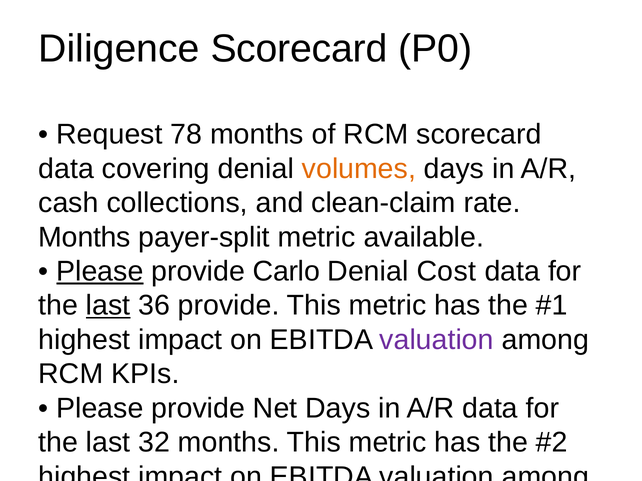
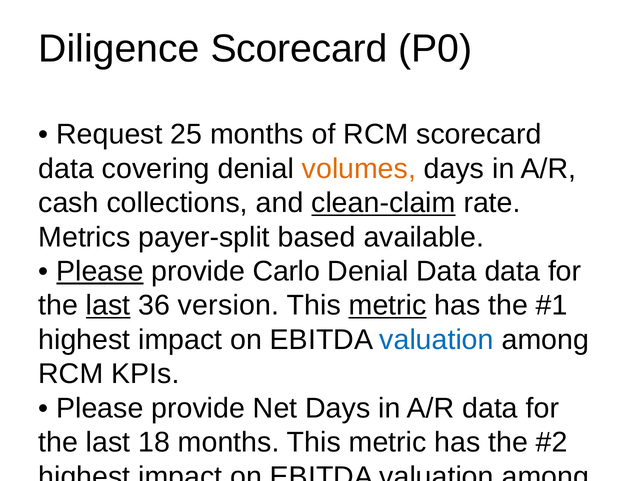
78: 78 -> 25
clean-claim underline: none -> present
Months at (85, 237): Months -> Metrics
payer-split metric: metric -> based
Denial Cost: Cost -> Data
36 provide: provide -> version
metric at (388, 306) underline: none -> present
valuation at (437, 340) colour: purple -> blue
32: 32 -> 18
